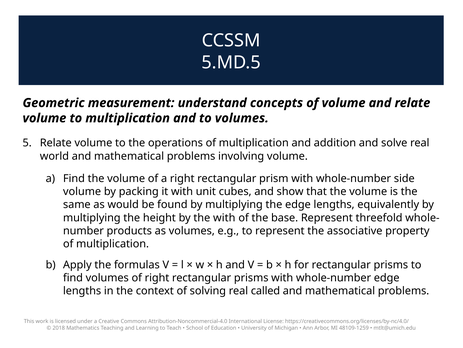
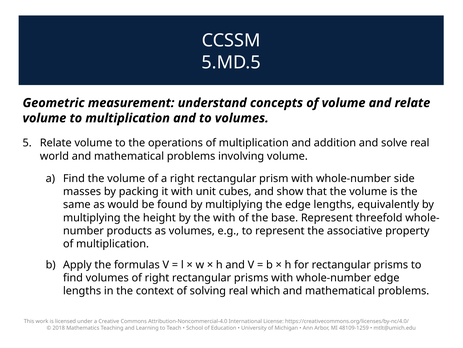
volume at (82, 191): volume -> masses
called: called -> which
